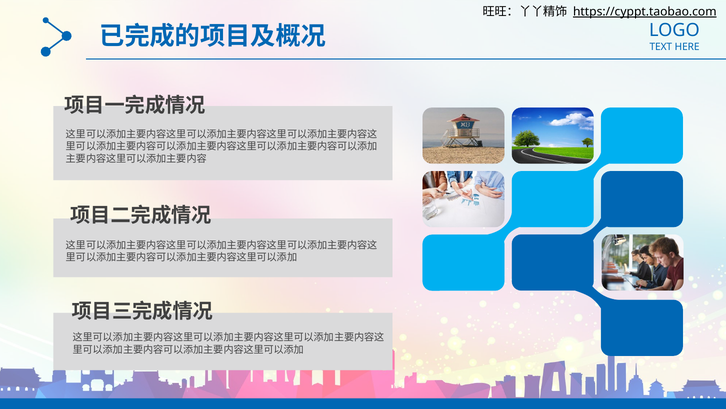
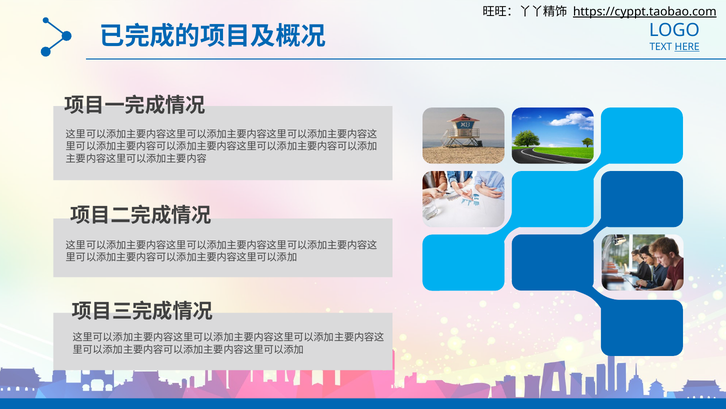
HERE underline: none -> present
